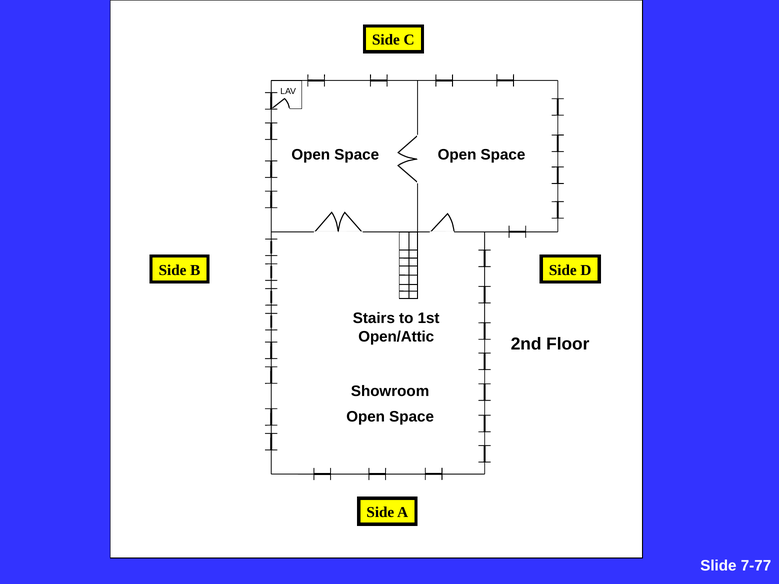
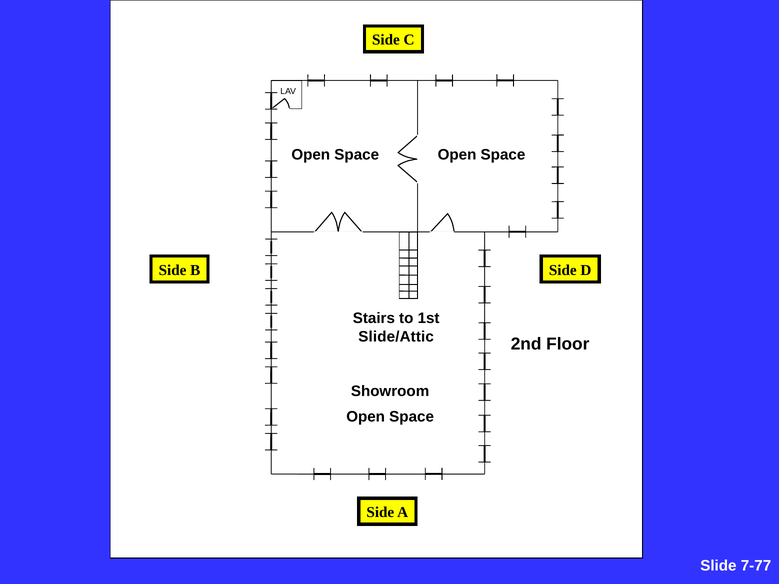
Open/Attic: Open/Attic -> Slide/Attic
